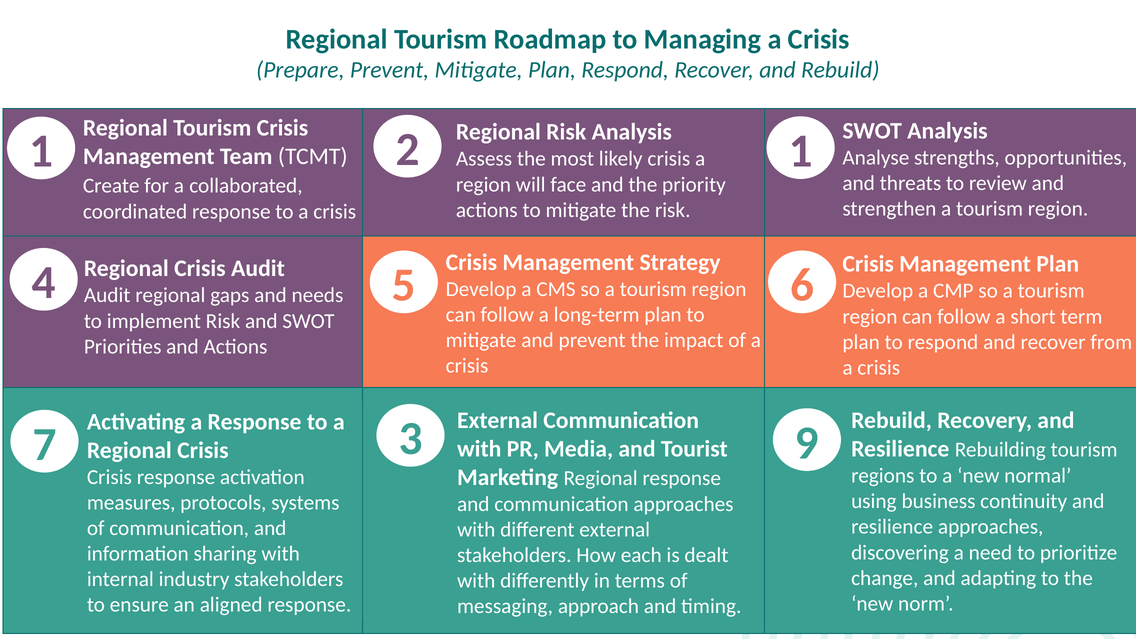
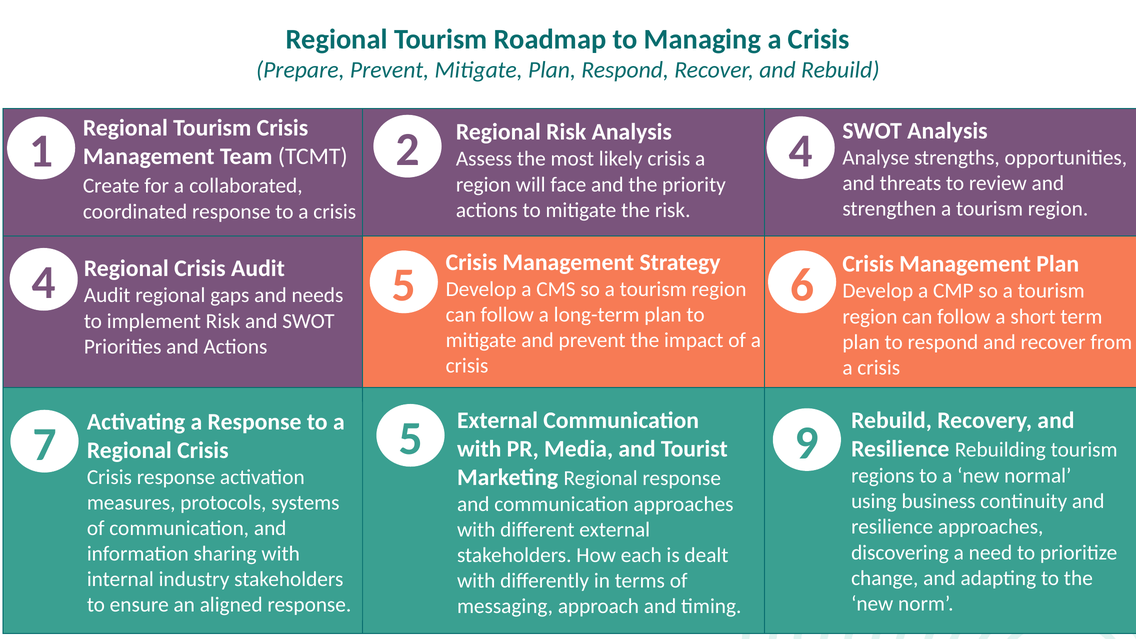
2 1: 1 -> 4
7 3: 3 -> 5
